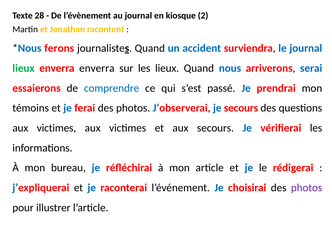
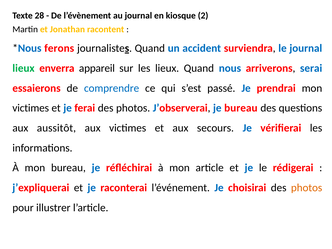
enverra enverra: enverra -> appareil
témoins at (31, 108): témoins -> victimes
je secours: secours -> bureau
victimes at (56, 128): victimes -> aussitôt
photos at (307, 188) colour: purple -> orange
